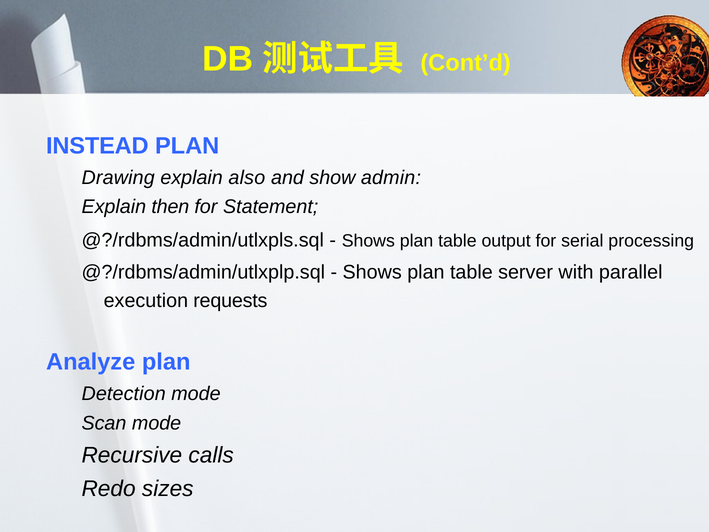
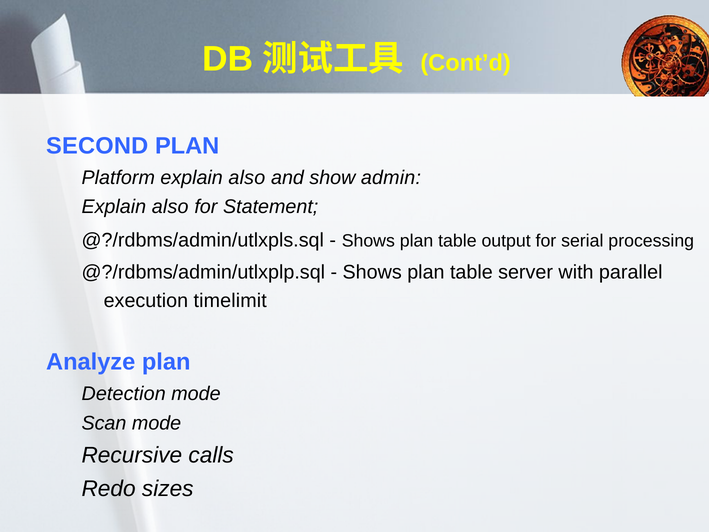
INSTEAD: INSTEAD -> SECOND
Drawing: Drawing -> Platform
then at (170, 207): then -> also
requests: requests -> timelimit
